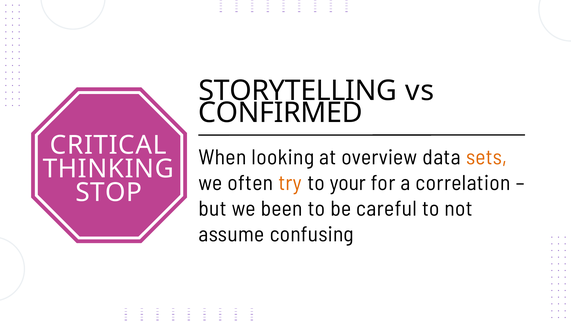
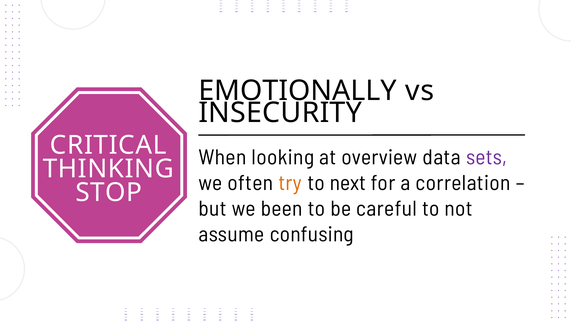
STORYTELLING: STORYTELLING -> EMOTIONALLY
CONFIRMED: CONFIRMED -> INSECURITY
sets colour: orange -> purple
your: your -> next
